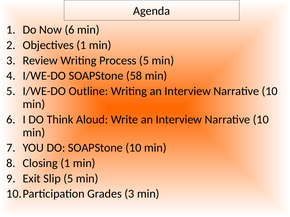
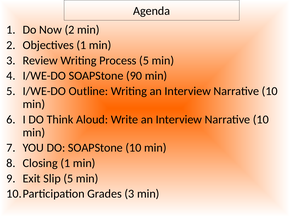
Now 6: 6 -> 2
58: 58 -> 90
